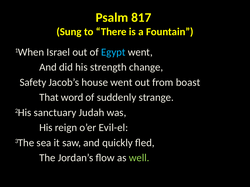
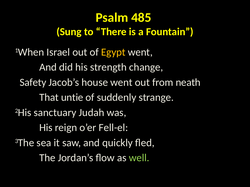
817: 817 -> 485
Egypt colour: light blue -> yellow
boast: boast -> neath
word: word -> untie
Evil-el: Evil-el -> Fell-el
